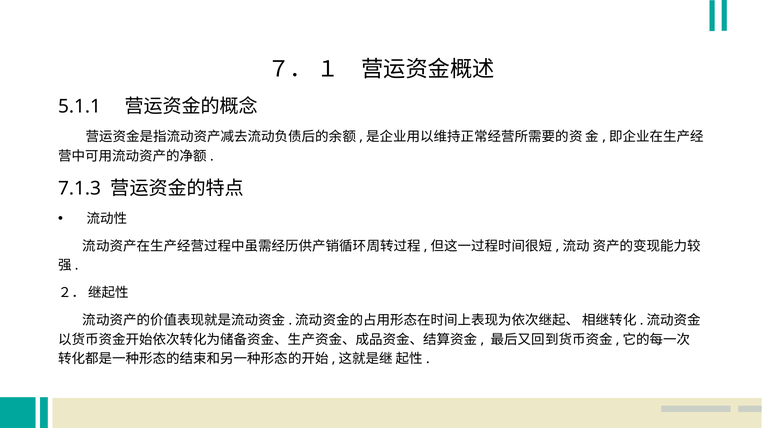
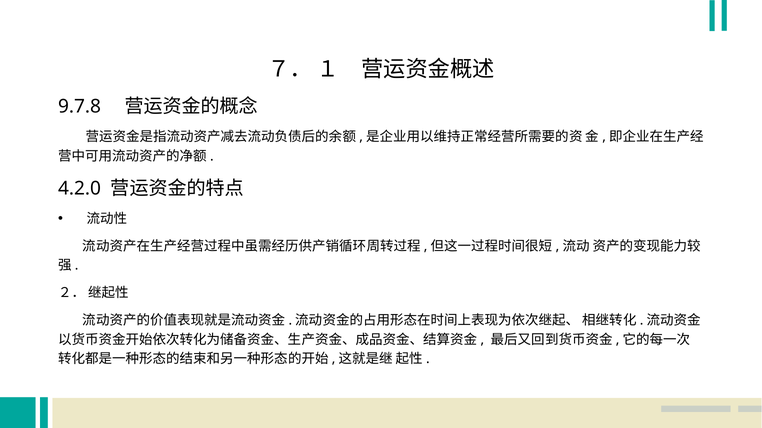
5.1.1: 5.1.1 -> 9.7.8
7.1.3: 7.1.3 -> 4.2.0
